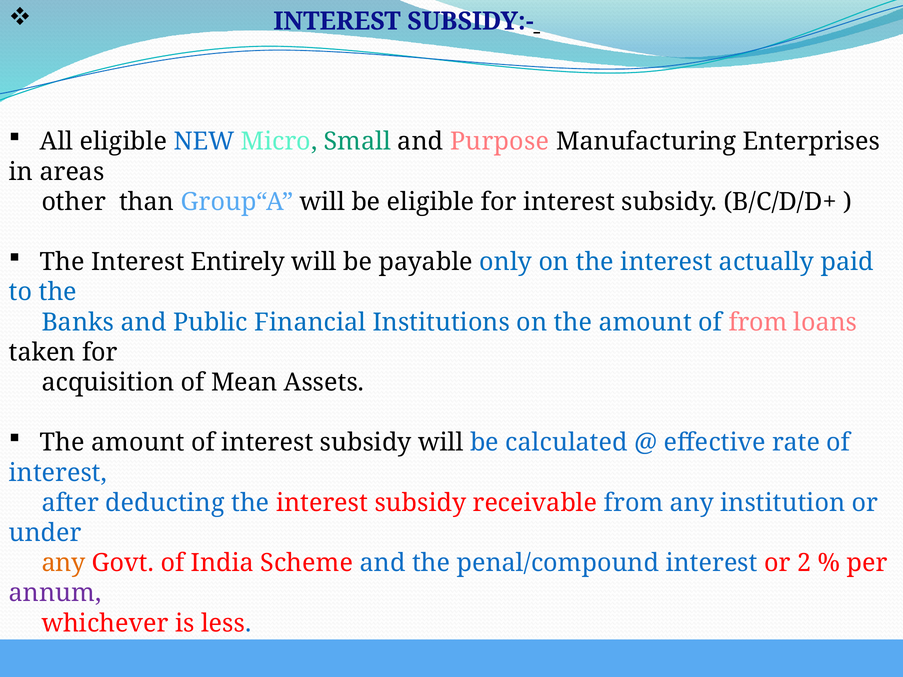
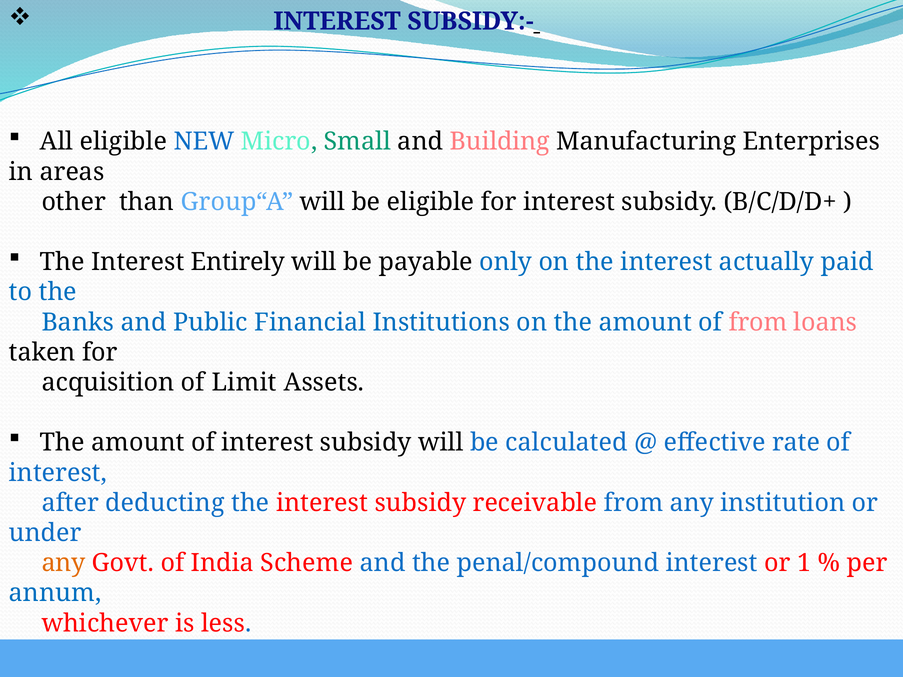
Purpose: Purpose -> Building
Mean: Mean -> Limit
2: 2 -> 1
annum colour: purple -> blue
